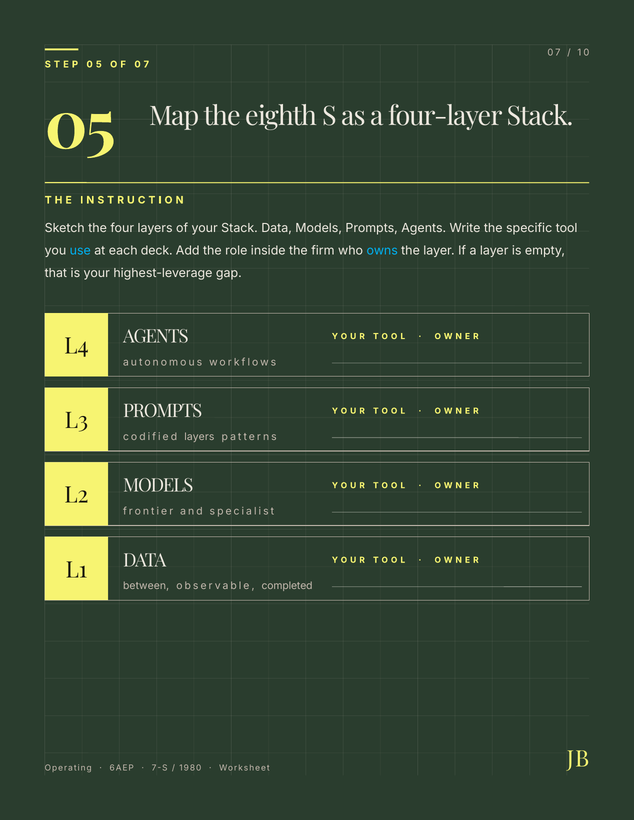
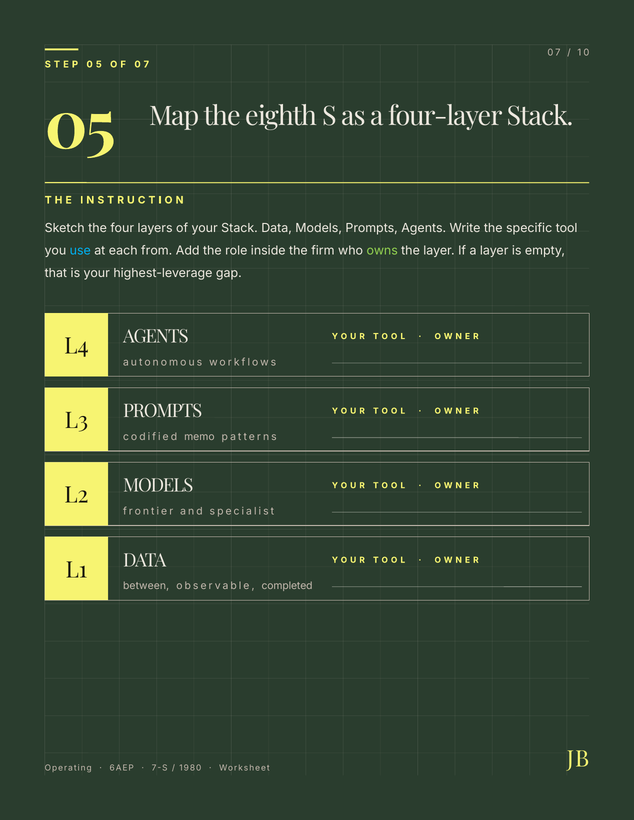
deck: deck -> from
owns colour: light blue -> light green
codified layers: layers -> memo
